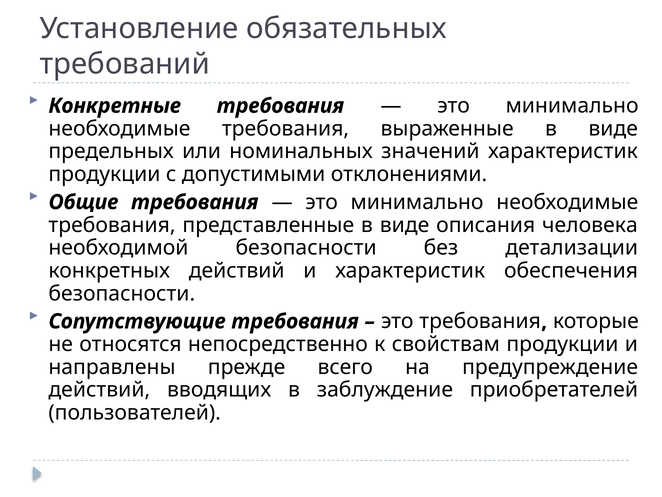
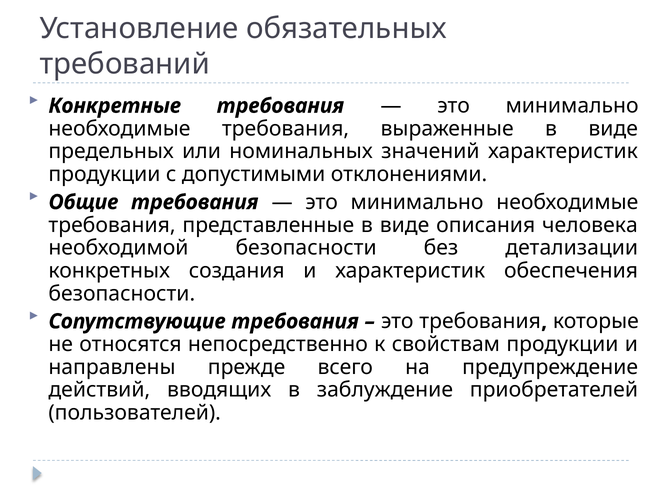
конкретных действий: действий -> создания
